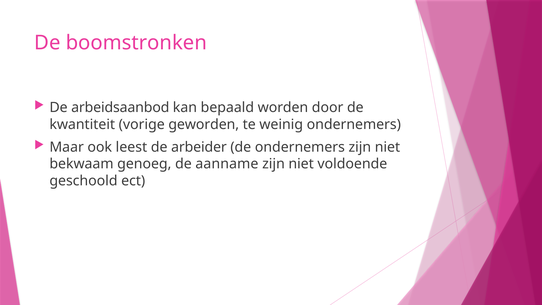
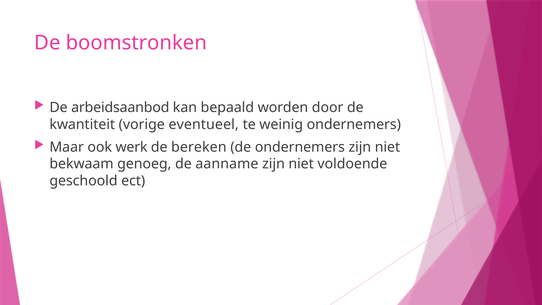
geworden: geworden -> eventueel
leest: leest -> werk
arbeider: arbeider -> bereken
